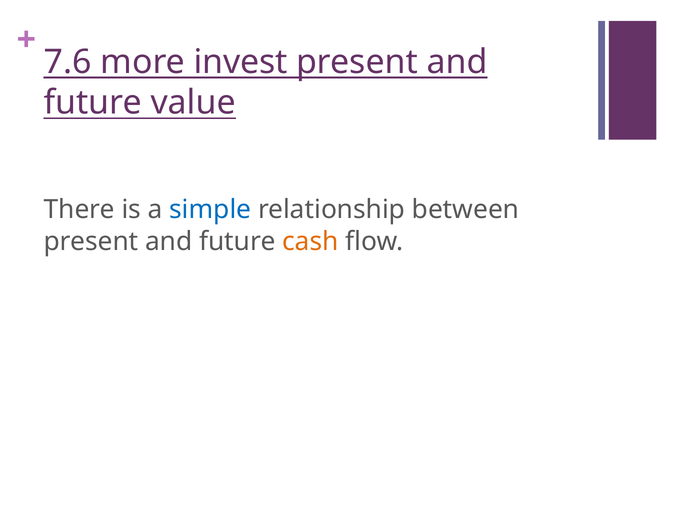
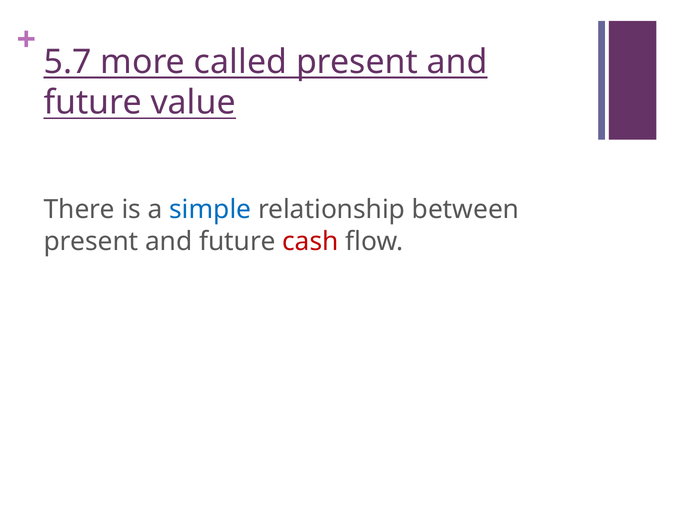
7.6: 7.6 -> 5.7
invest: invest -> called
cash colour: orange -> red
